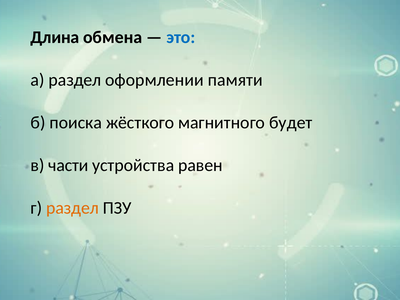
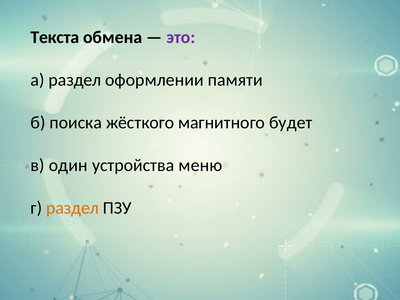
Длина: Длина -> Текста
это colour: blue -> purple
части: части -> один
равен: равен -> меню
